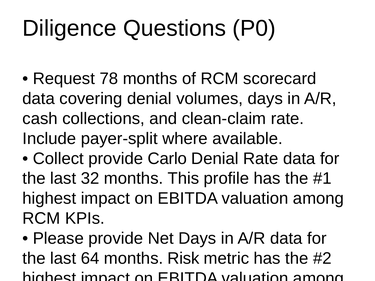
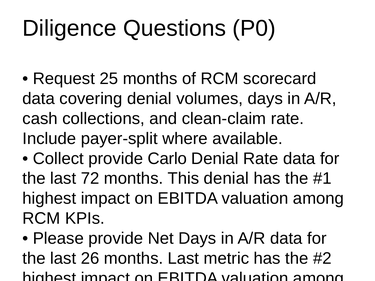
78: 78 -> 25
32: 32 -> 72
This profile: profile -> denial
64: 64 -> 26
months Risk: Risk -> Last
